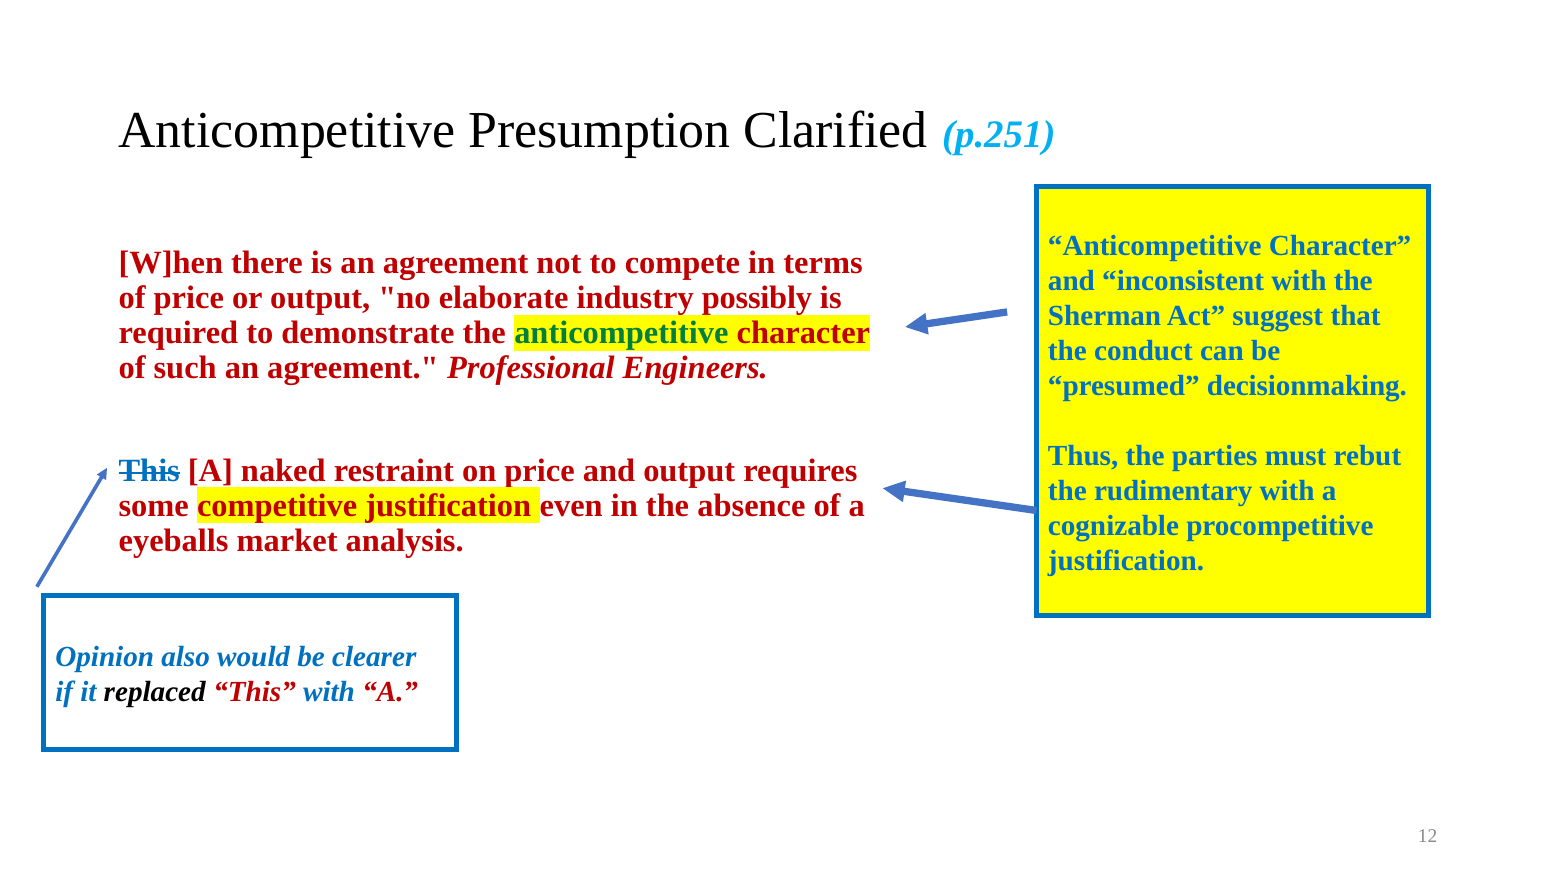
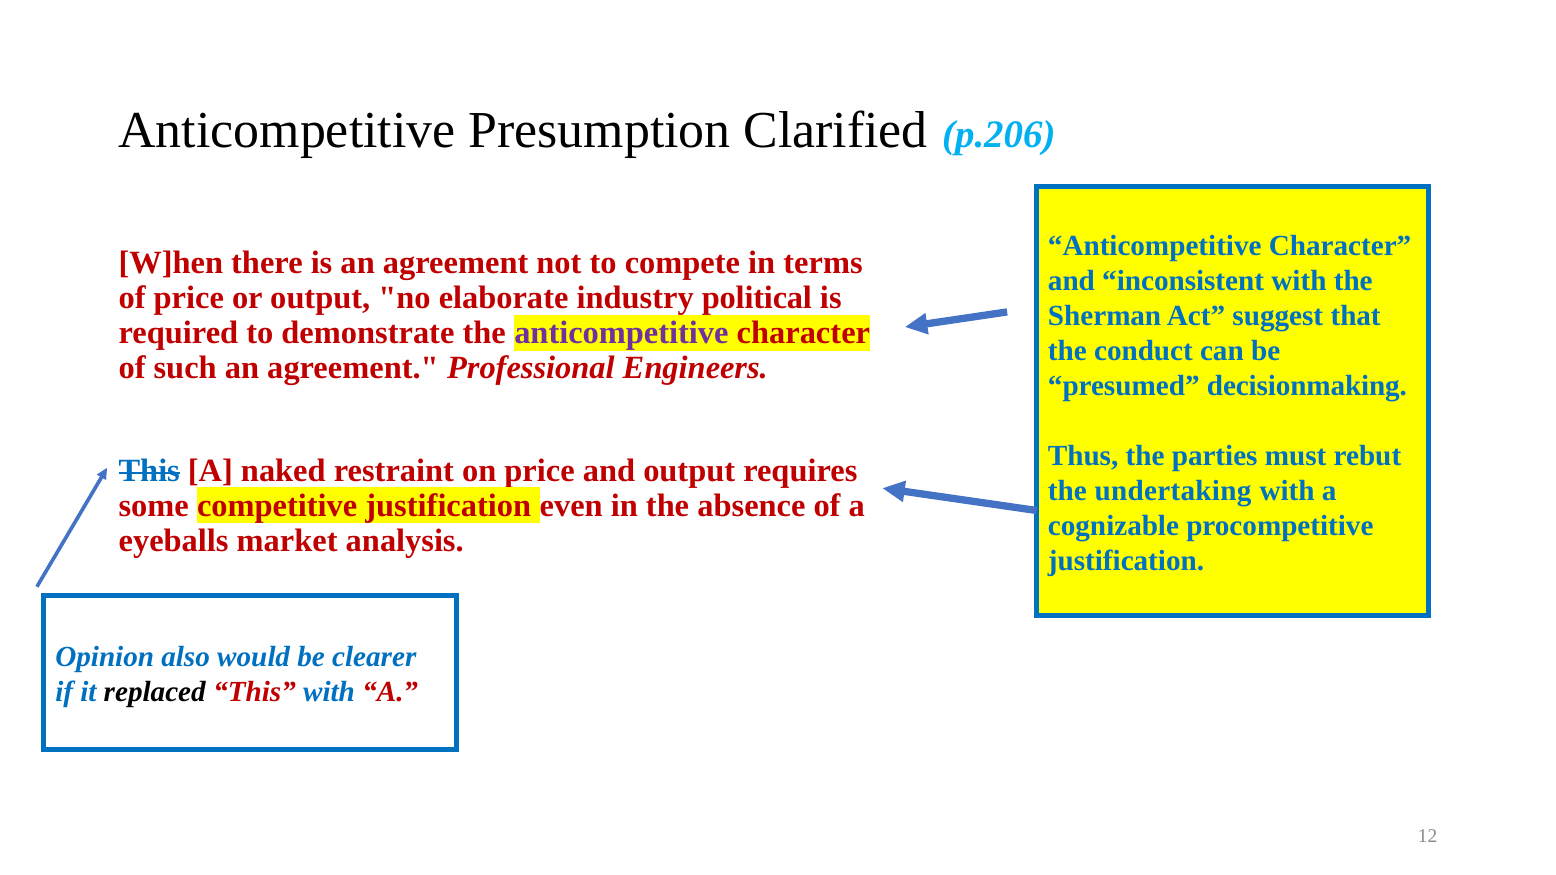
p.251: p.251 -> p.206
possibly: possibly -> political
anticompetitive at (621, 333) colour: green -> purple
rudimentary: rudimentary -> undertaking
